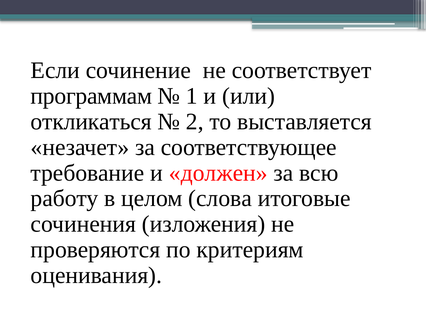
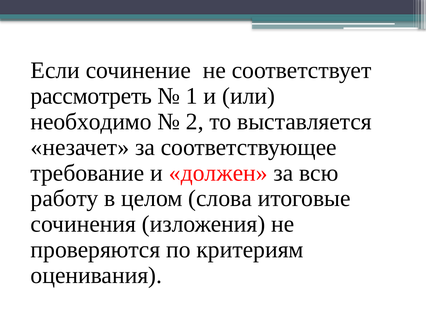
программам: программам -> рассмотреть
откликаться: откликаться -> необходимо
